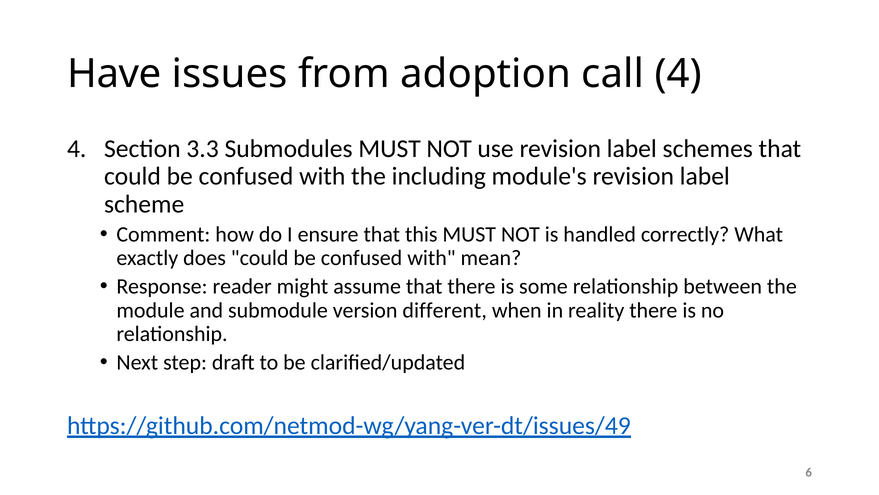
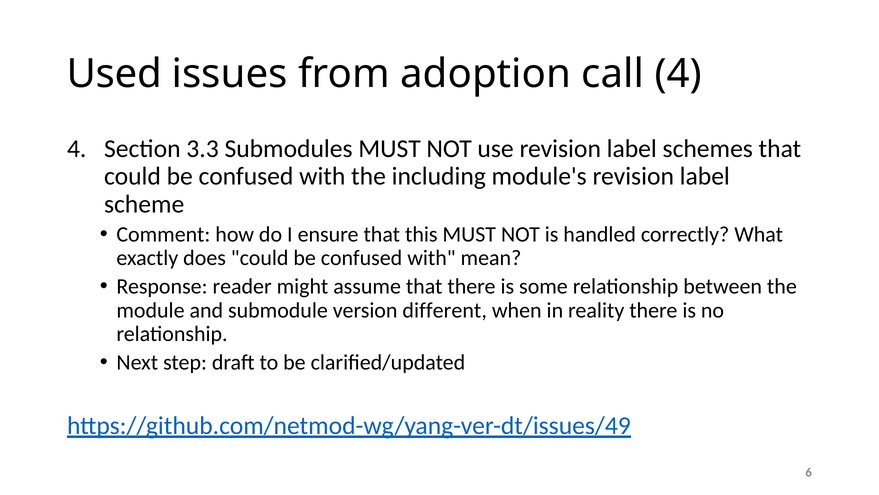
Have: Have -> Used
